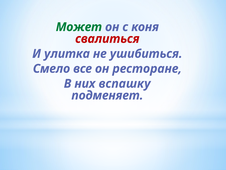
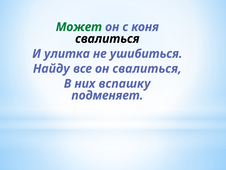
свалиться at (107, 39) colour: red -> black
Смело: Смело -> Найду
он ресторане: ресторане -> свалиться
